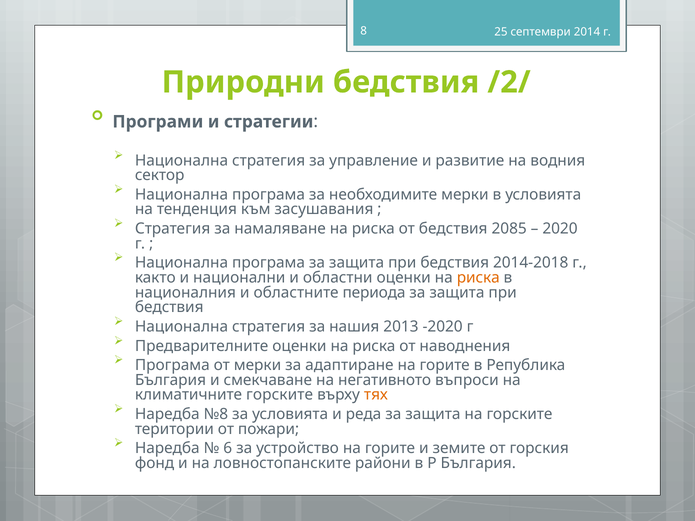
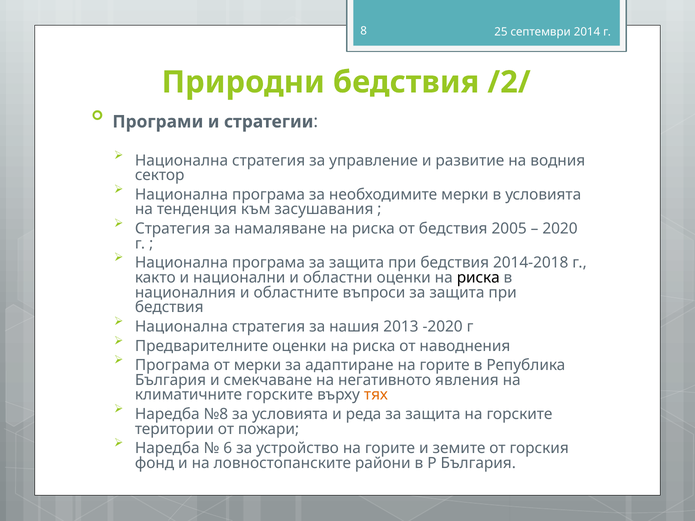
2085: 2085 -> 2005
риска at (478, 278) colour: orange -> black
периода: периода -> въпроси
въпроси: въпроси -> явления
